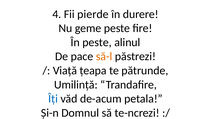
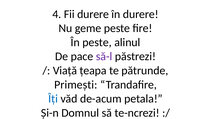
Fii pierde: pierde -> durere
să-l colour: orange -> purple
Umilință: Umilință -> Primești
